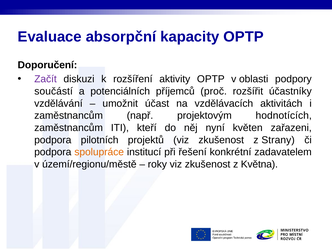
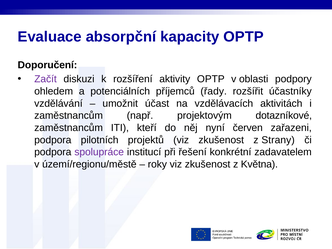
součástí: součástí -> ohledem
proč: proč -> řady
hodnotících: hodnotících -> dotazníkové
květen: květen -> červen
spolupráce colour: orange -> purple
